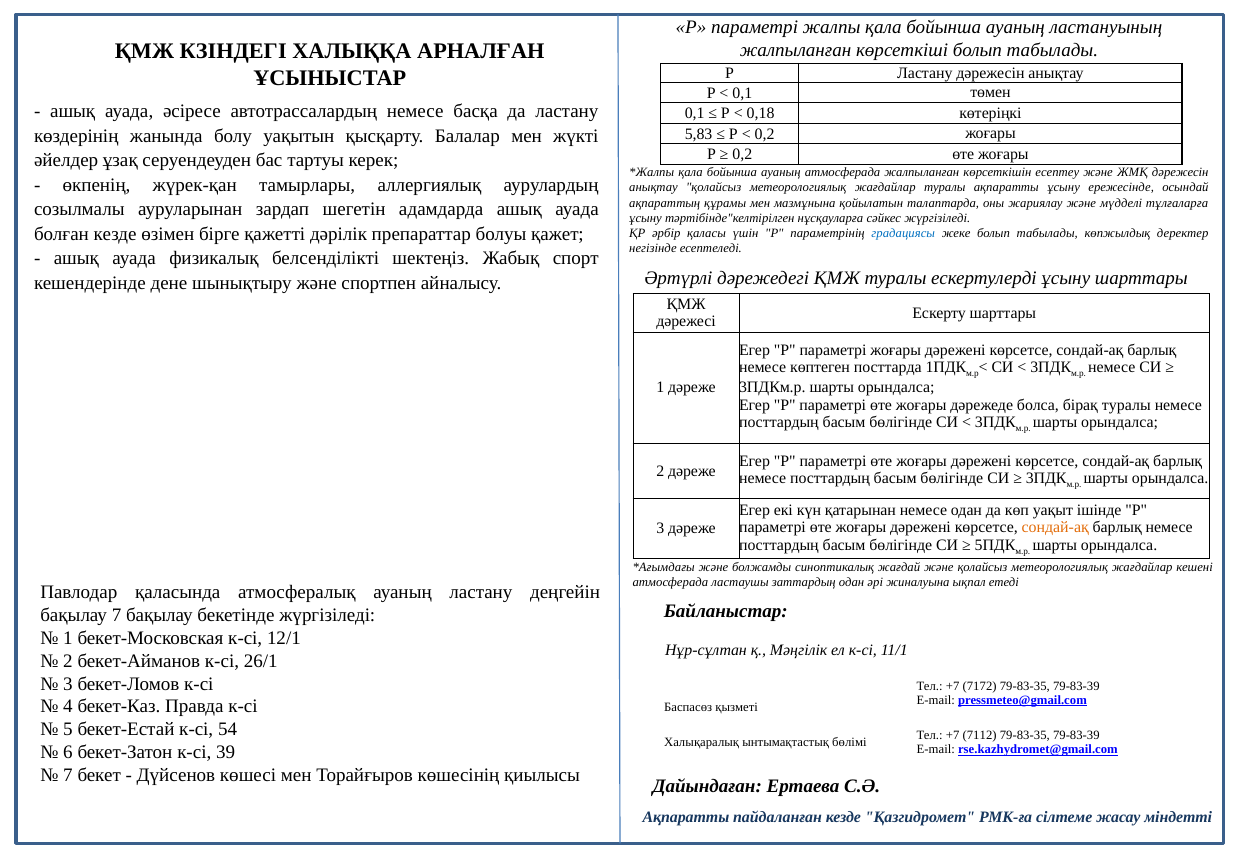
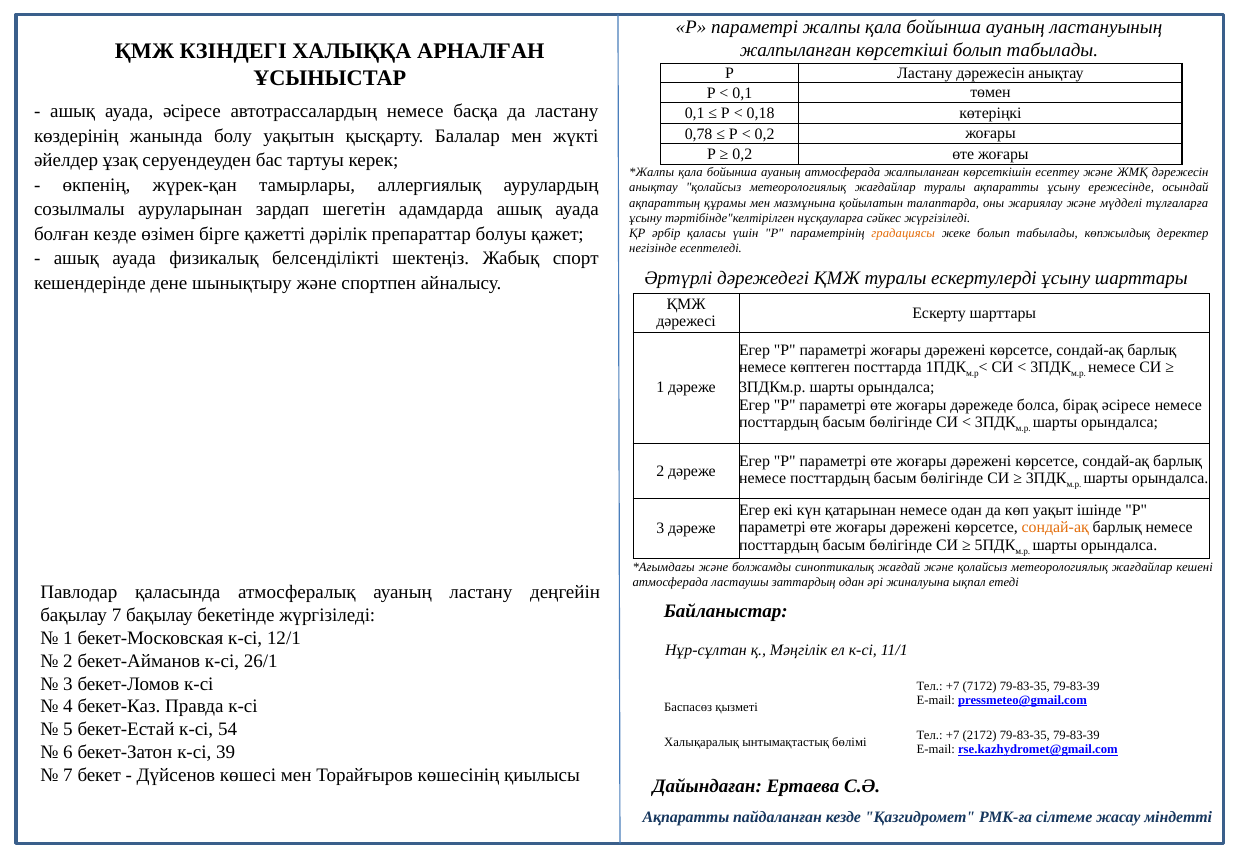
5,83: 5,83 -> 0,78
градациясы colour: blue -> orange
бірақ туралы: туралы -> әсіресе
7112: 7112 -> 2172
